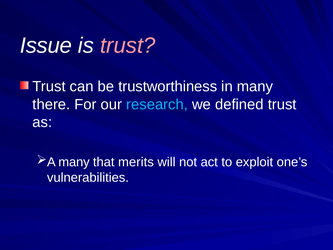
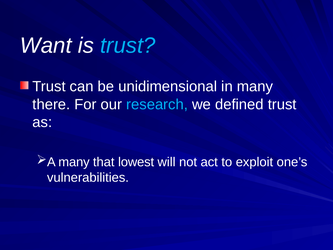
Issue: Issue -> Want
trust at (128, 45) colour: pink -> light blue
trustworthiness: trustworthiness -> unidimensional
merits: merits -> lowest
